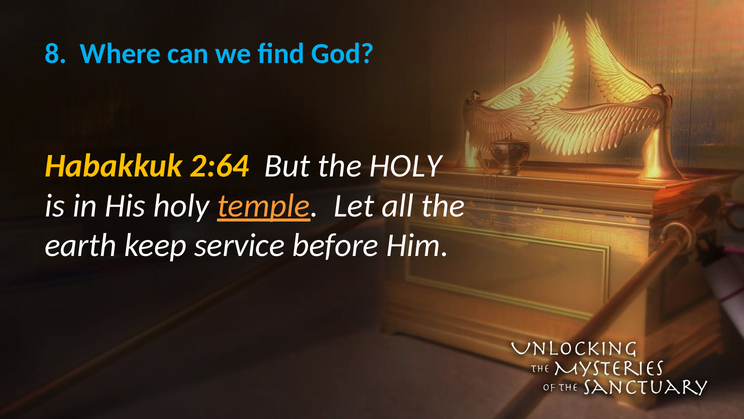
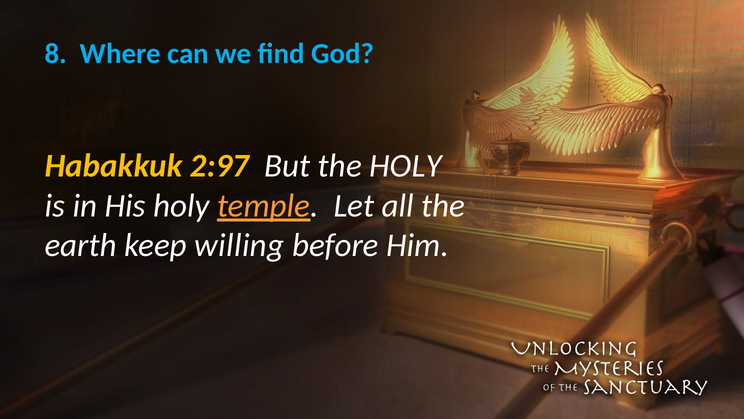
2:64: 2:64 -> 2:97
service: service -> willing
